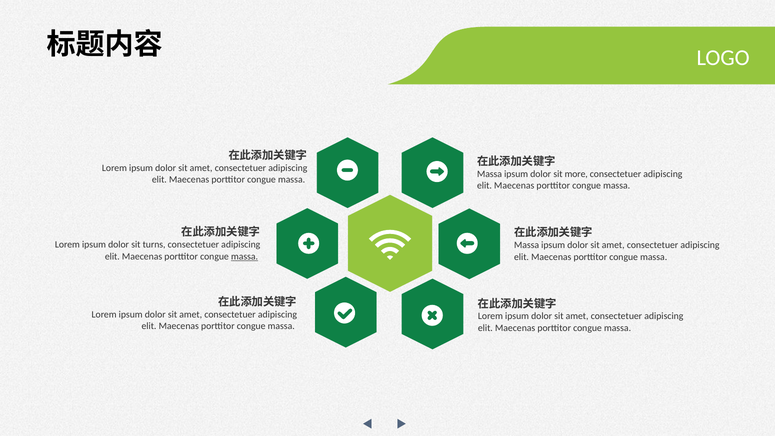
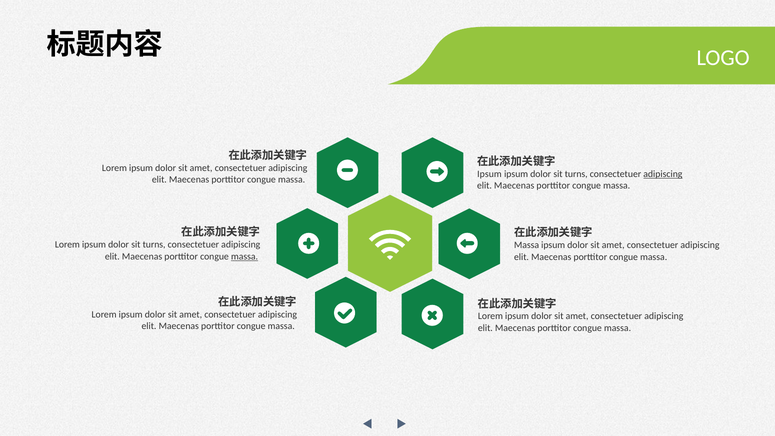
Massa at (490, 174): Massa -> Ipsum
more at (576, 174): more -> turns
adipiscing at (663, 174) underline: none -> present
